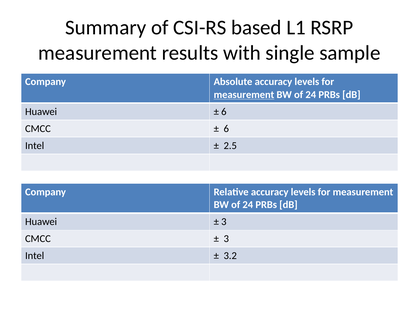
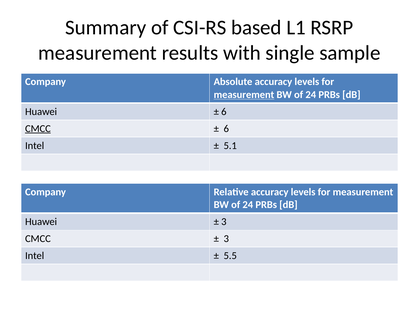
CMCC at (38, 129) underline: none -> present
2.5: 2.5 -> 5.1
3.2: 3.2 -> 5.5
